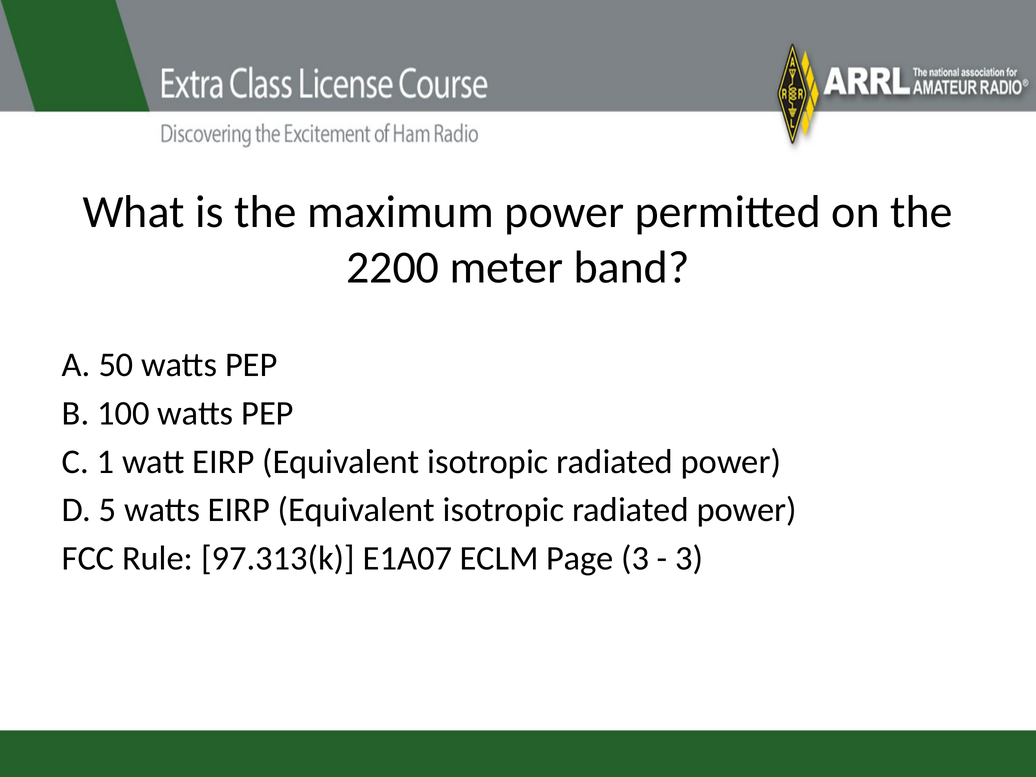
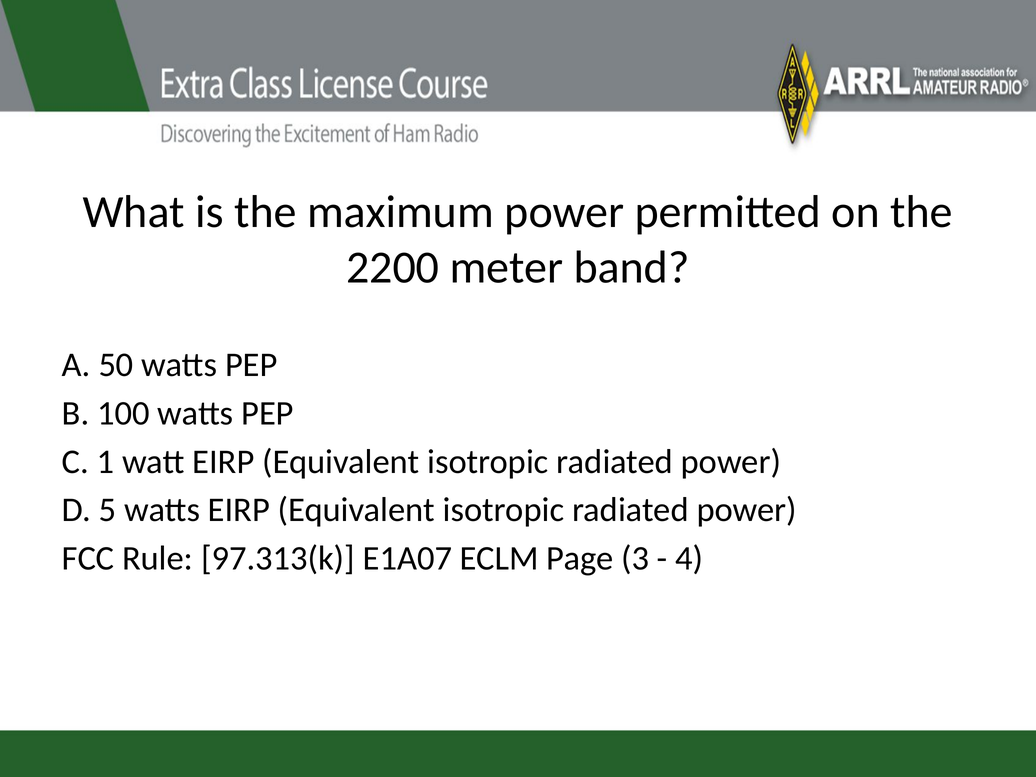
3 at (689, 558): 3 -> 4
